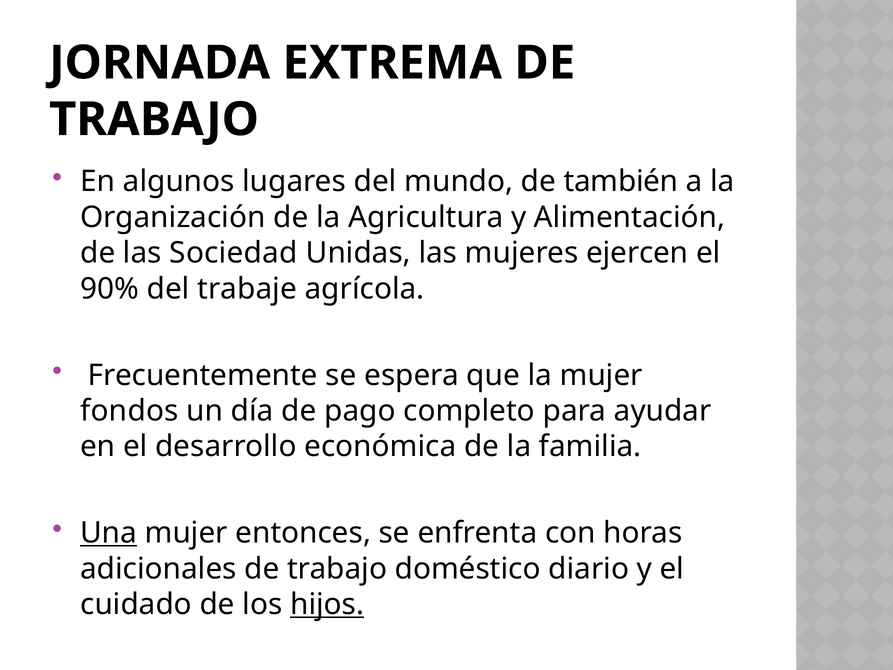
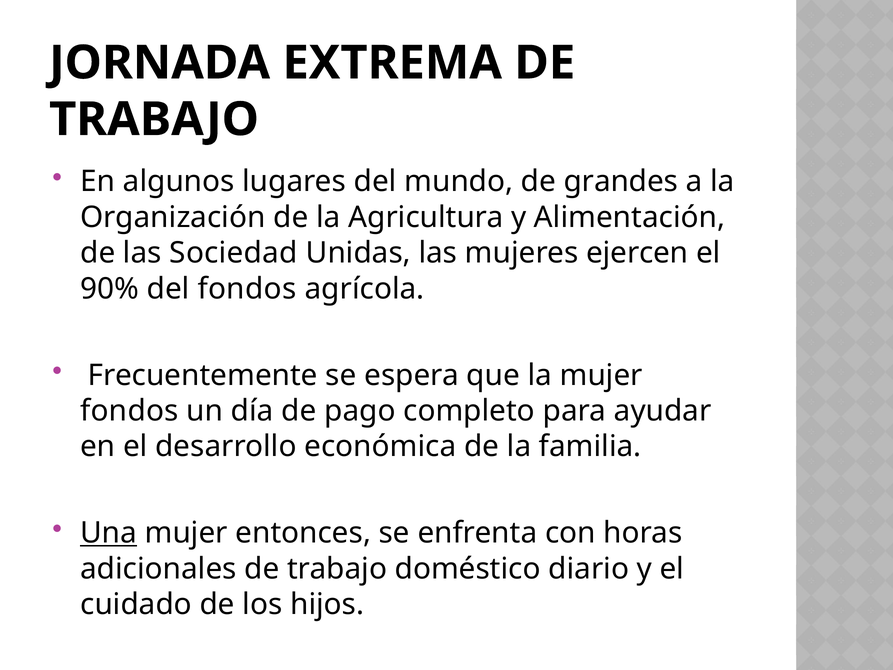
también: también -> grandes
del trabaje: trabaje -> fondos
hijos underline: present -> none
